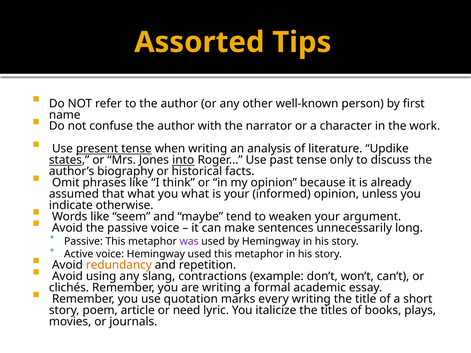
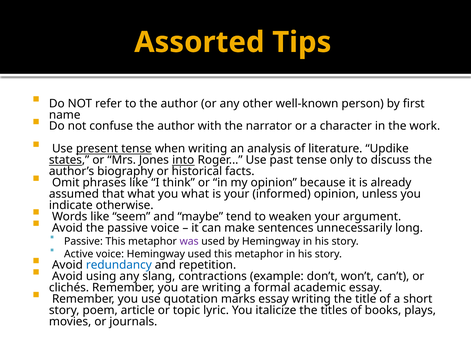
redundancy colour: orange -> blue
marks every: every -> essay
need: need -> topic
